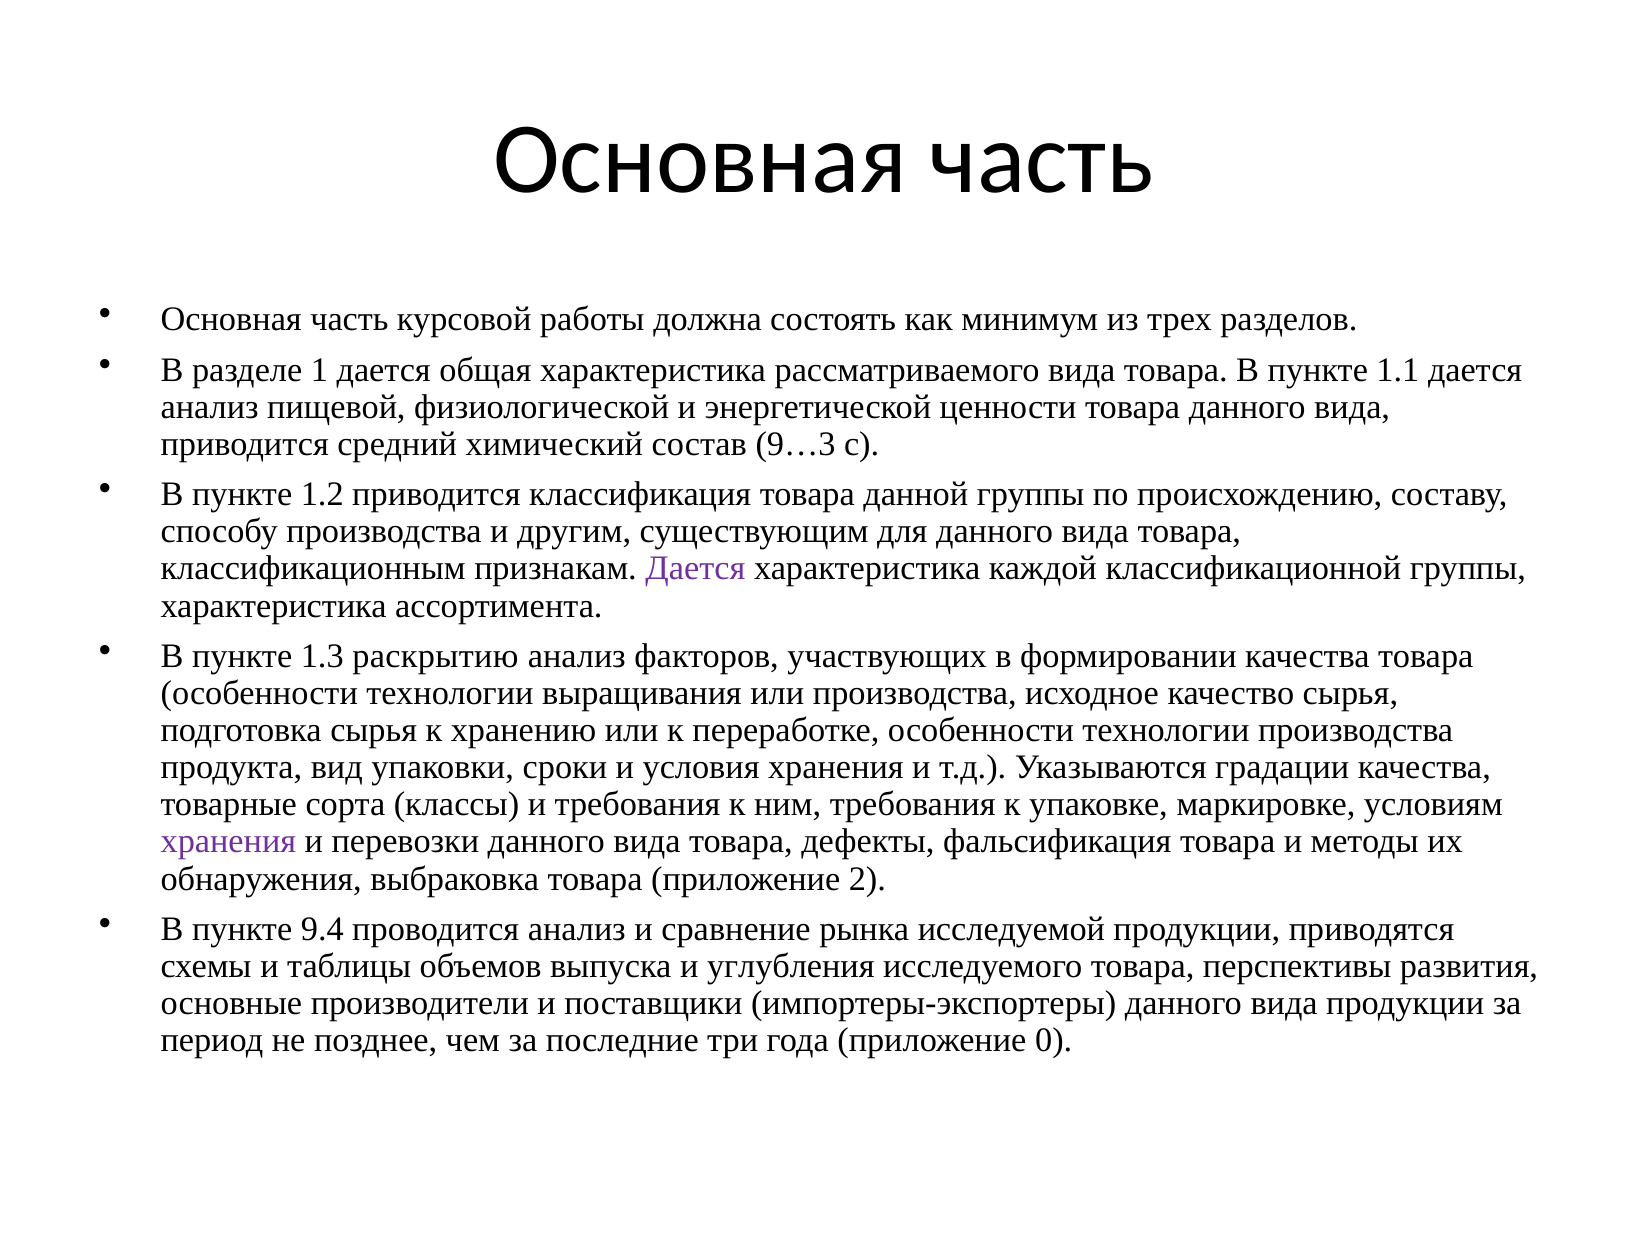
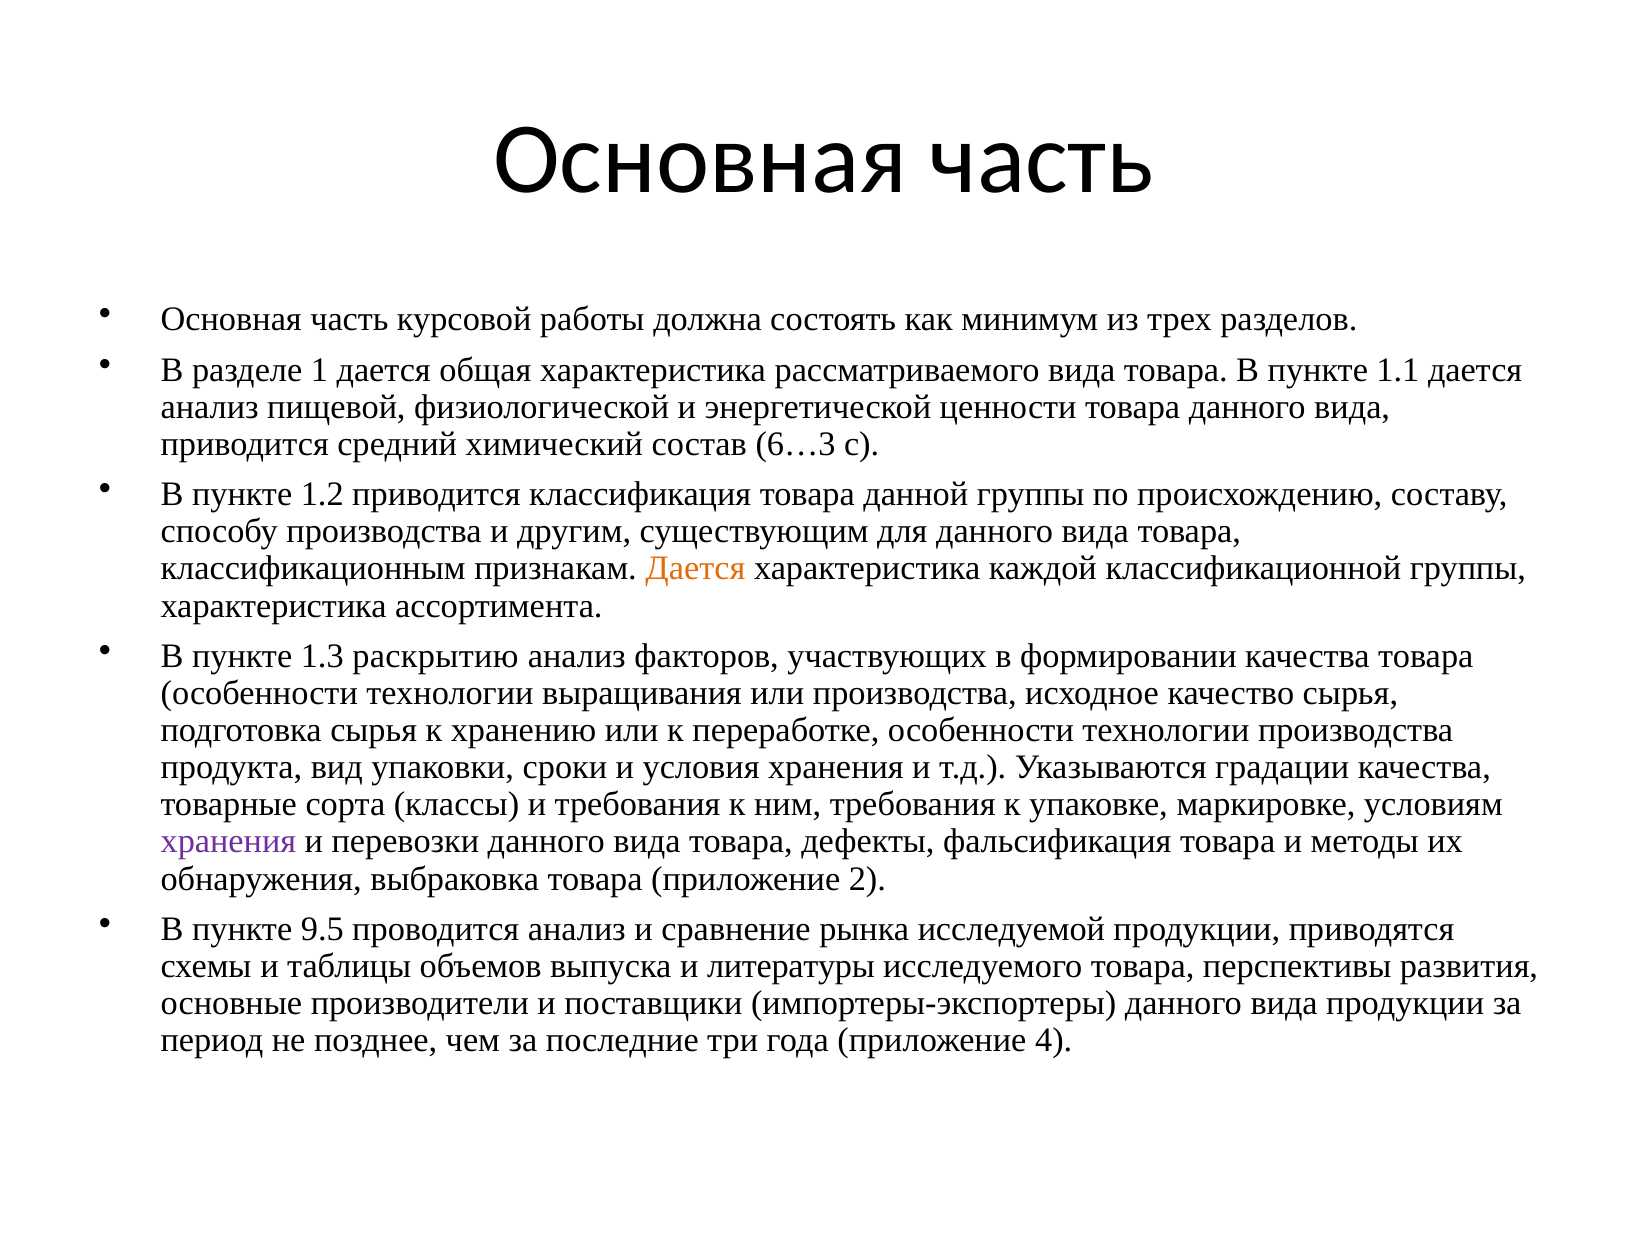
9…3: 9…3 -> 6…3
Дается at (695, 569) colour: purple -> orange
9.4: 9.4 -> 9.5
углубления: углубления -> литературы
0: 0 -> 4
